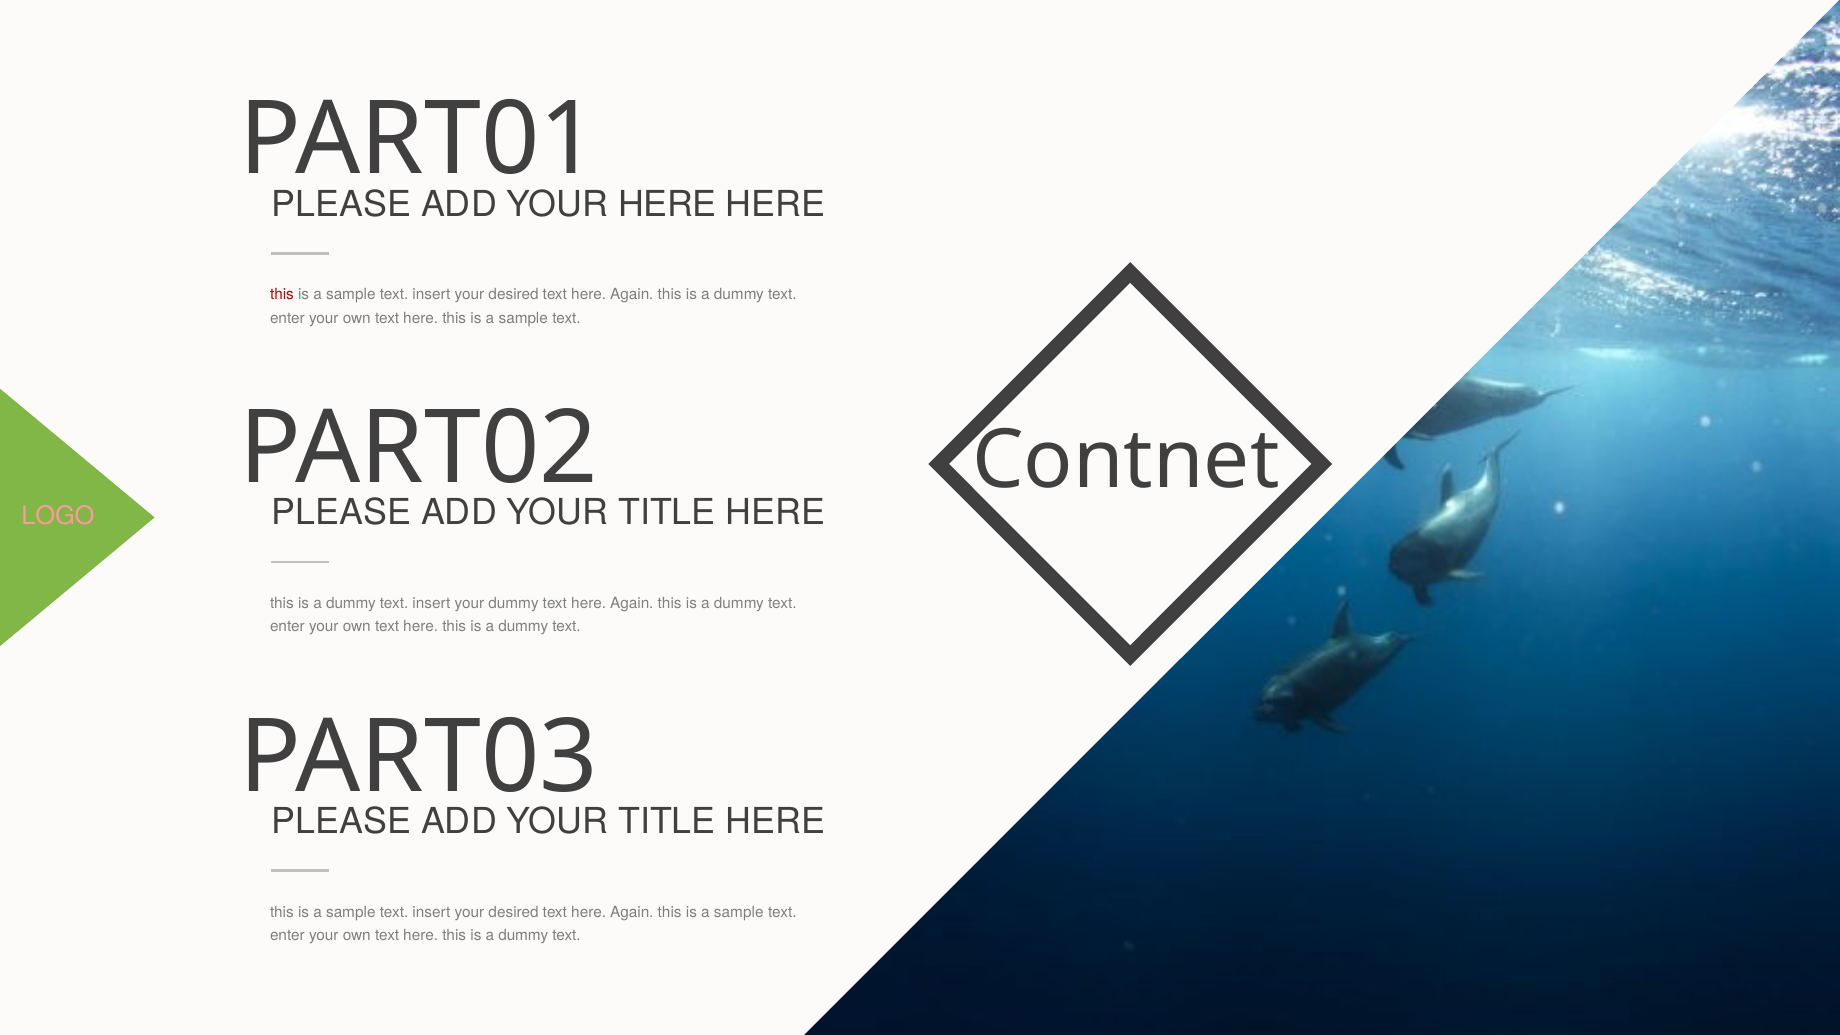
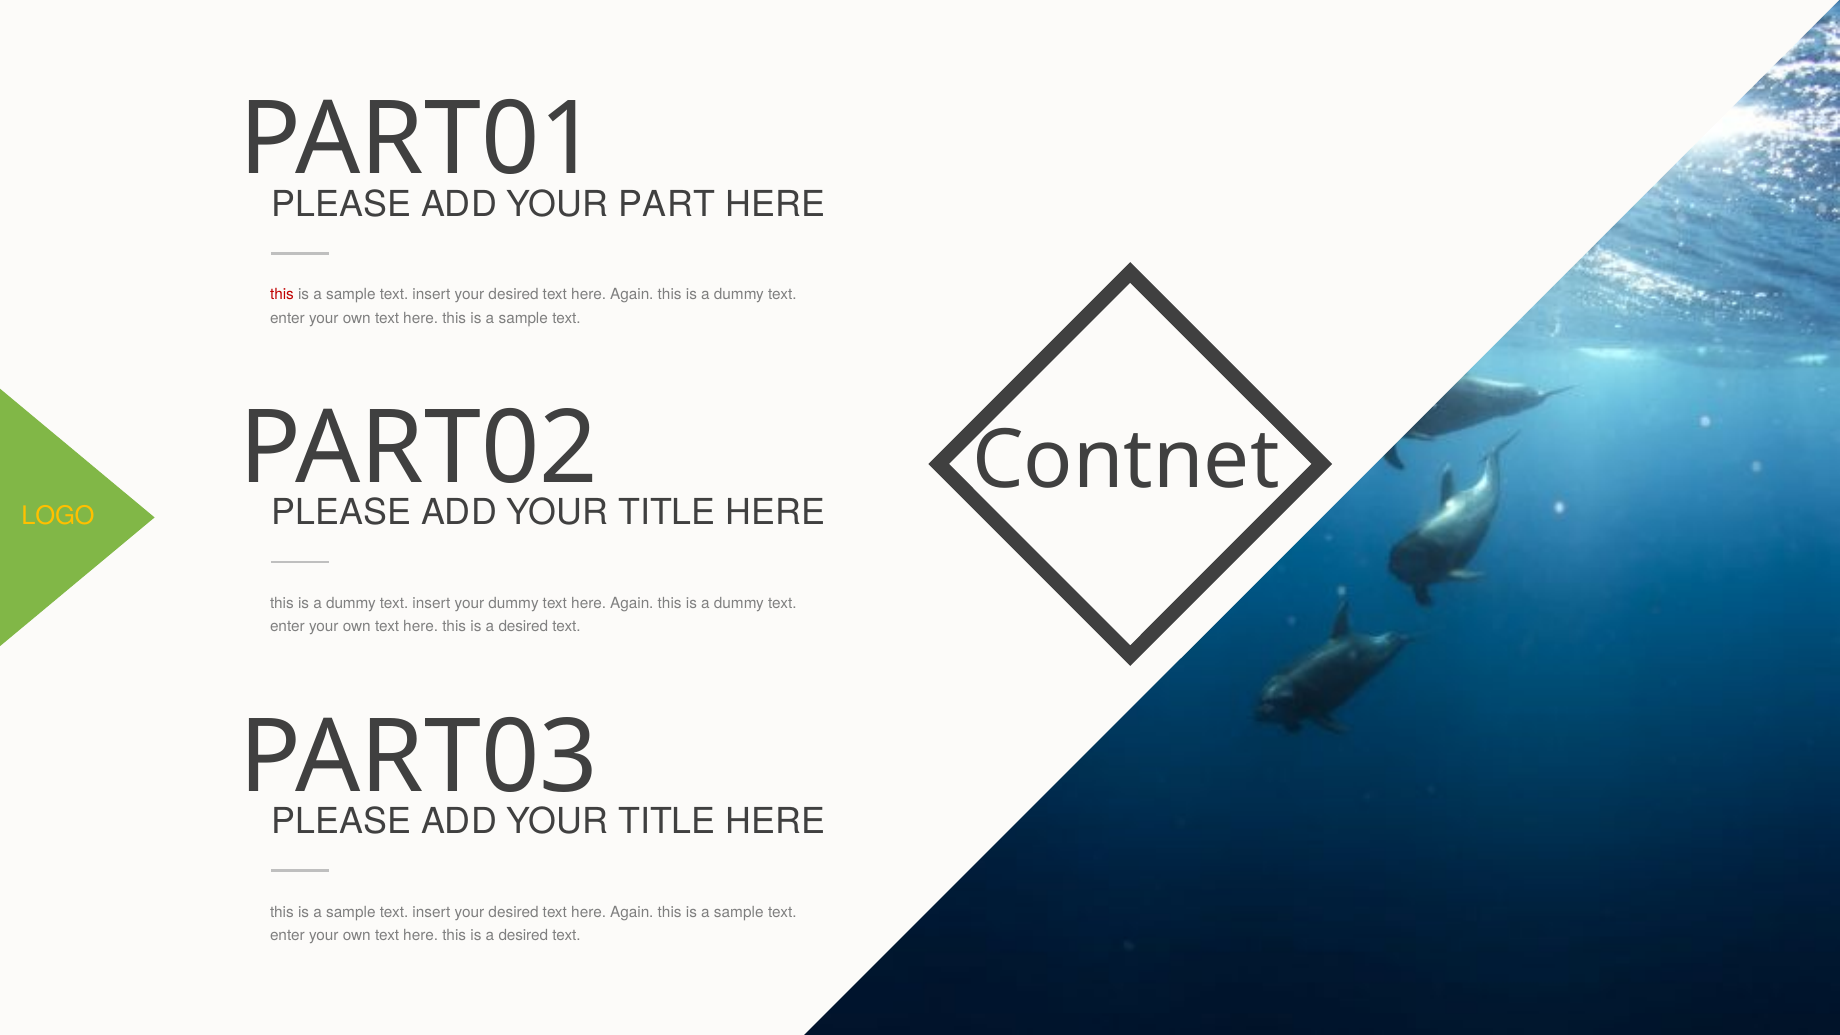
HERE at (667, 205): HERE -> PART
LOGO colour: pink -> yellow
dummy at (523, 626): dummy -> desired
dummy at (523, 935): dummy -> desired
